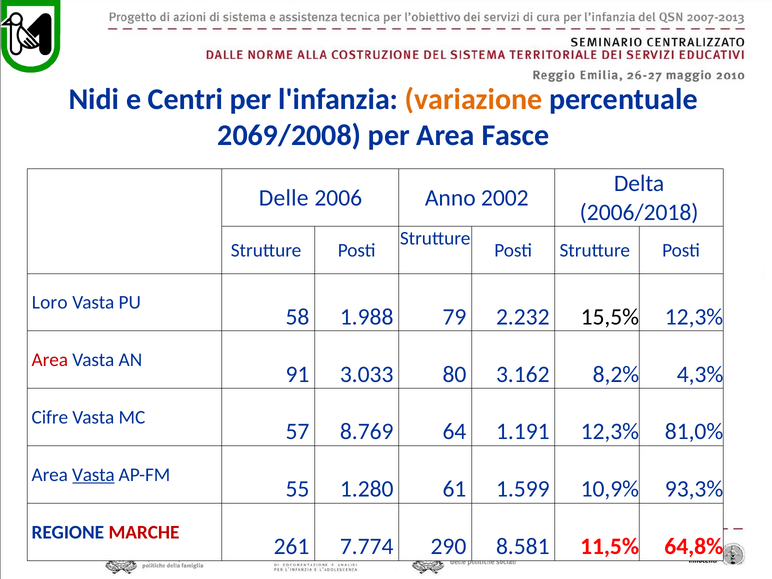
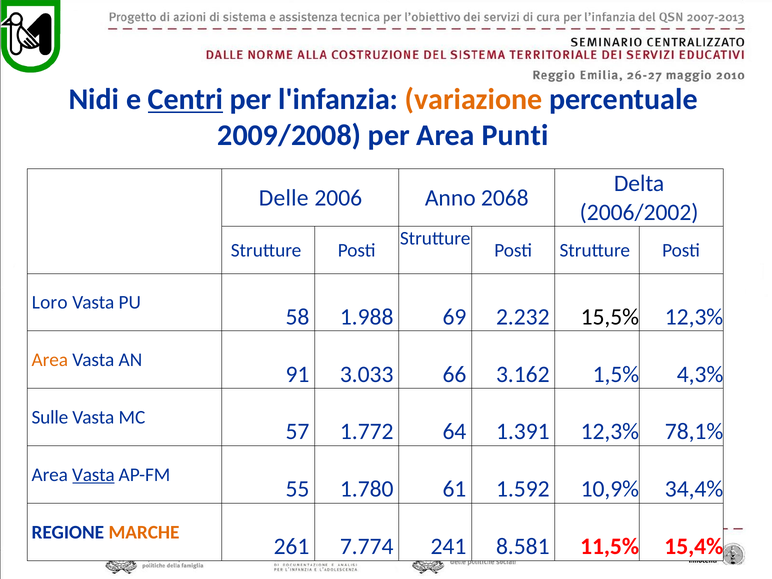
Centri underline: none -> present
2069/2008: 2069/2008 -> 2009/2008
Fasce: Fasce -> Punti
2002: 2002 -> 2068
2006/2018: 2006/2018 -> 2006/2002
79: 79 -> 69
Area at (50, 360) colour: red -> orange
80: 80 -> 66
8,2%: 8,2% -> 1,5%
Cifre: Cifre -> Sulle
8.769: 8.769 -> 1.772
1.191: 1.191 -> 1.391
81,0%: 81,0% -> 78,1%
1.280: 1.280 -> 1.780
1.599: 1.599 -> 1.592
93,3%: 93,3% -> 34,4%
MARCHE colour: red -> orange
290: 290 -> 241
64,8%: 64,8% -> 15,4%
